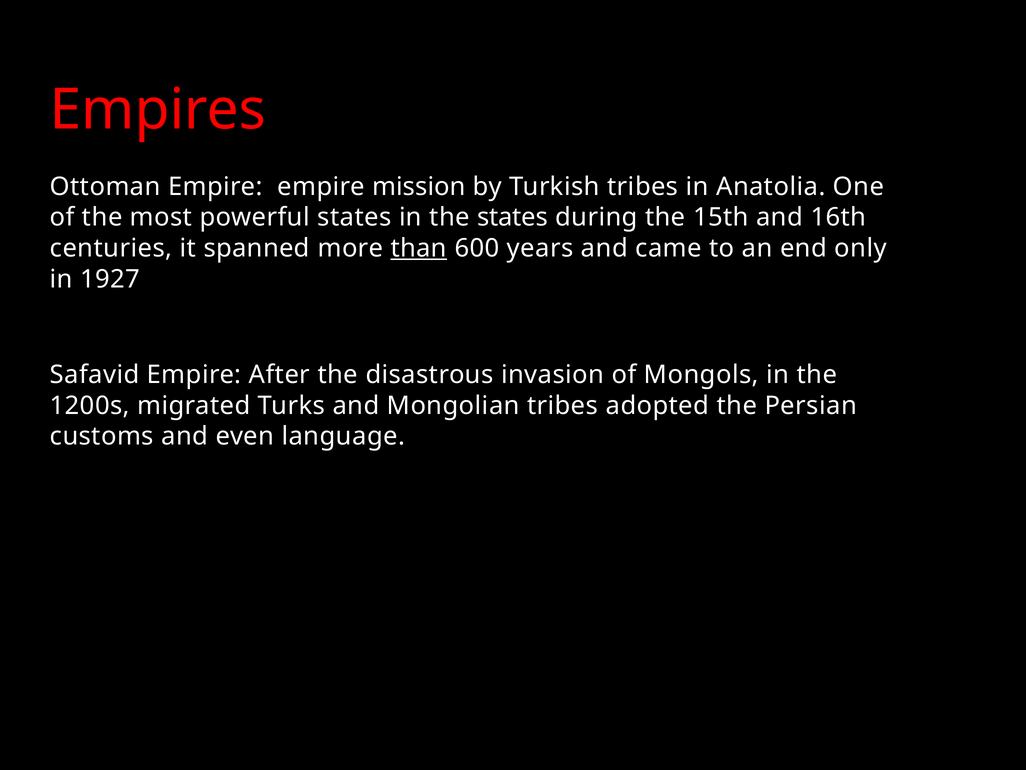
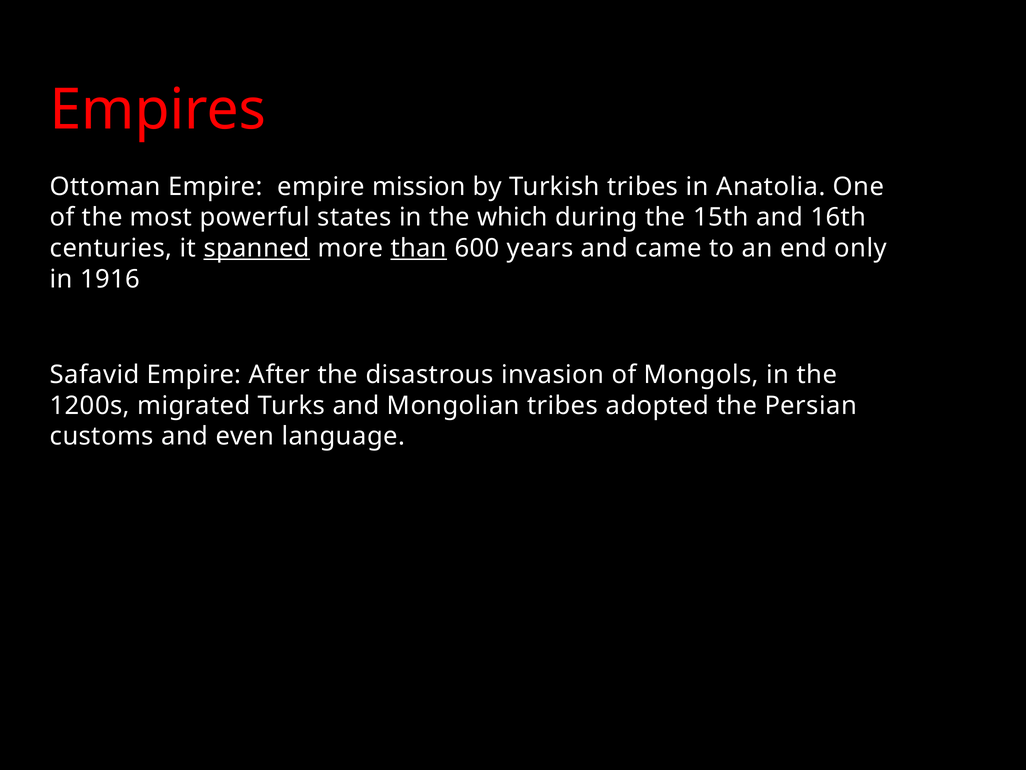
the states: states -> which
spanned underline: none -> present
1927: 1927 -> 1916
